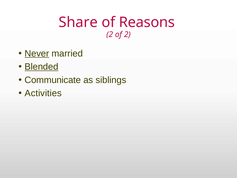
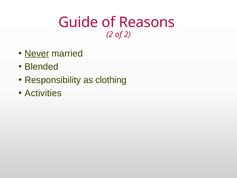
Share: Share -> Guide
Blended underline: present -> none
Communicate: Communicate -> Responsibility
siblings: siblings -> clothing
